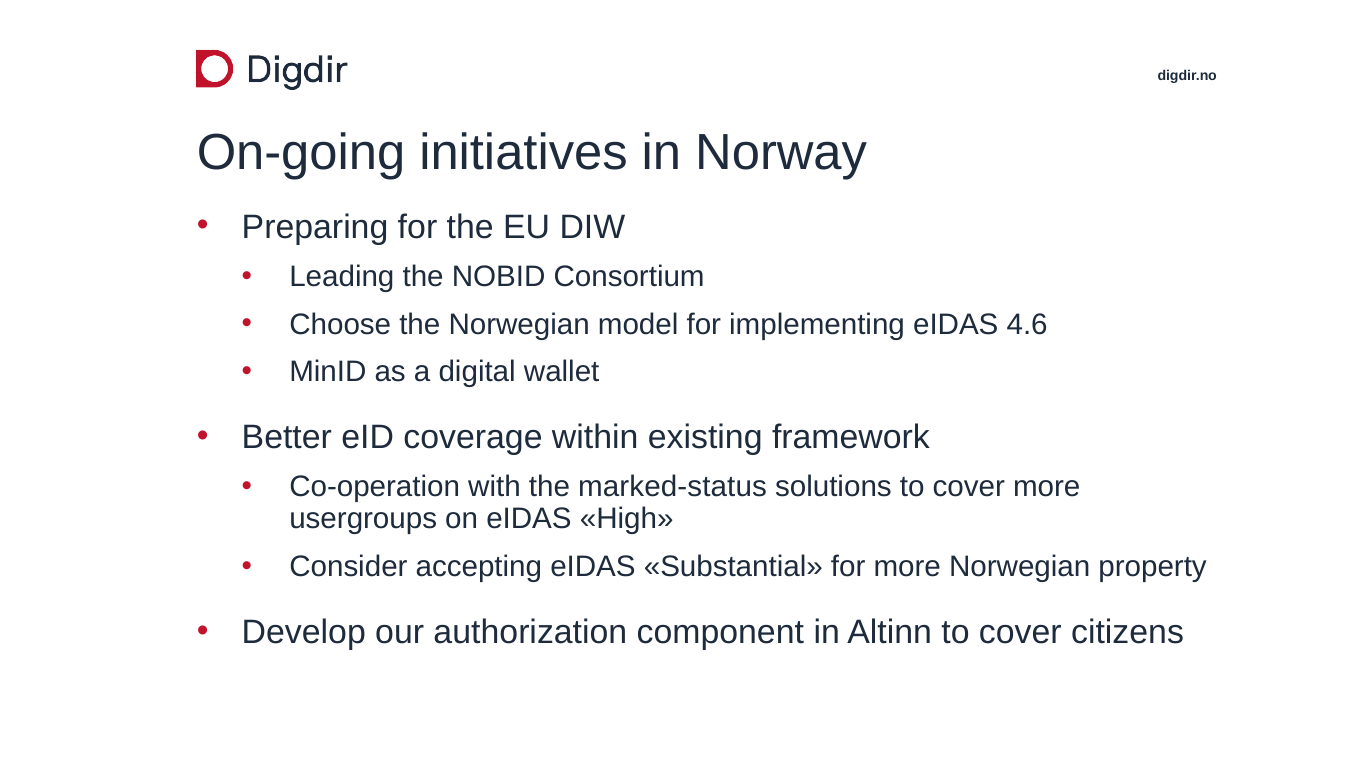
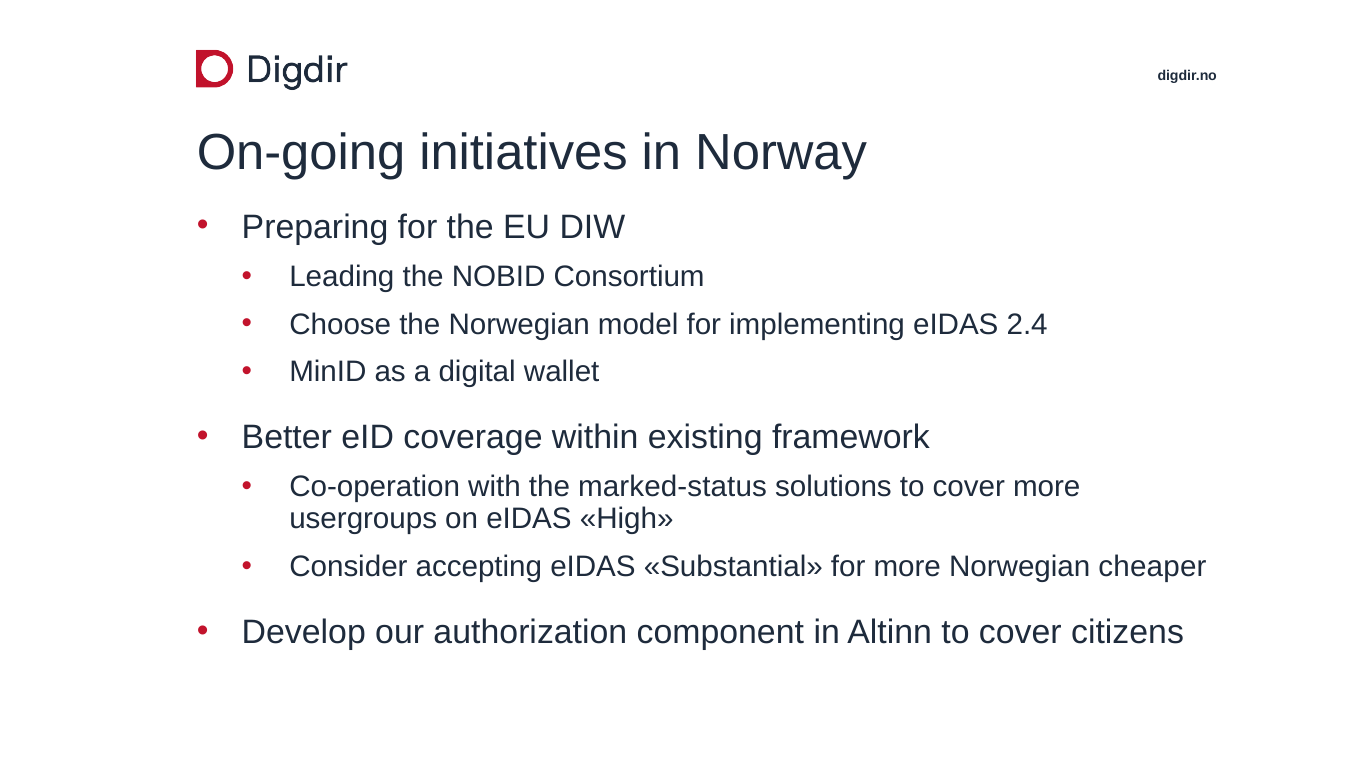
4.6: 4.6 -> 2.4
property: property -> cheaper
